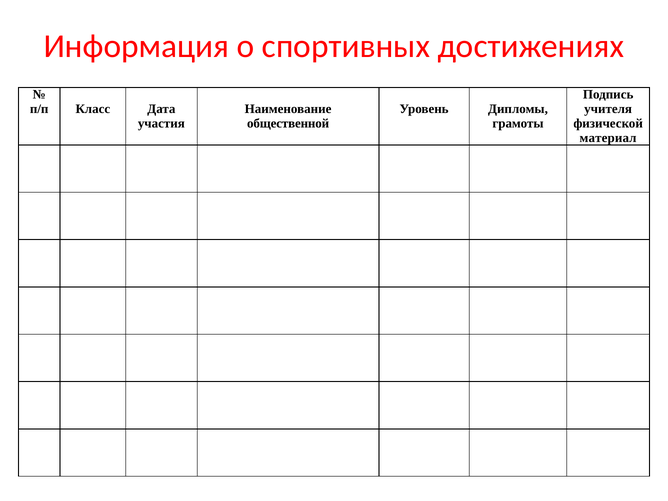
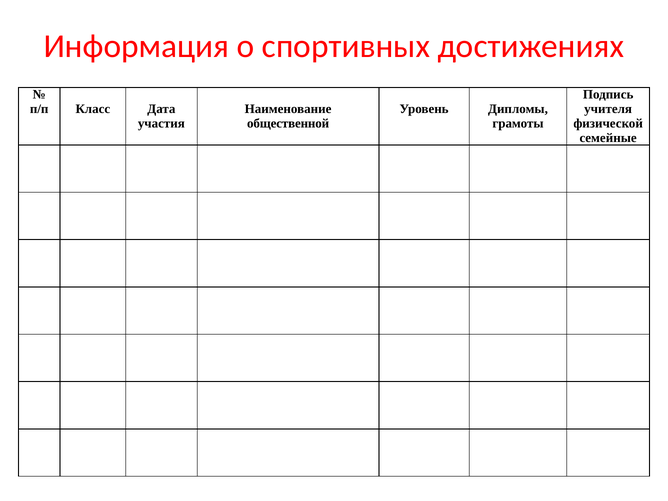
материал: материал -> семейные
